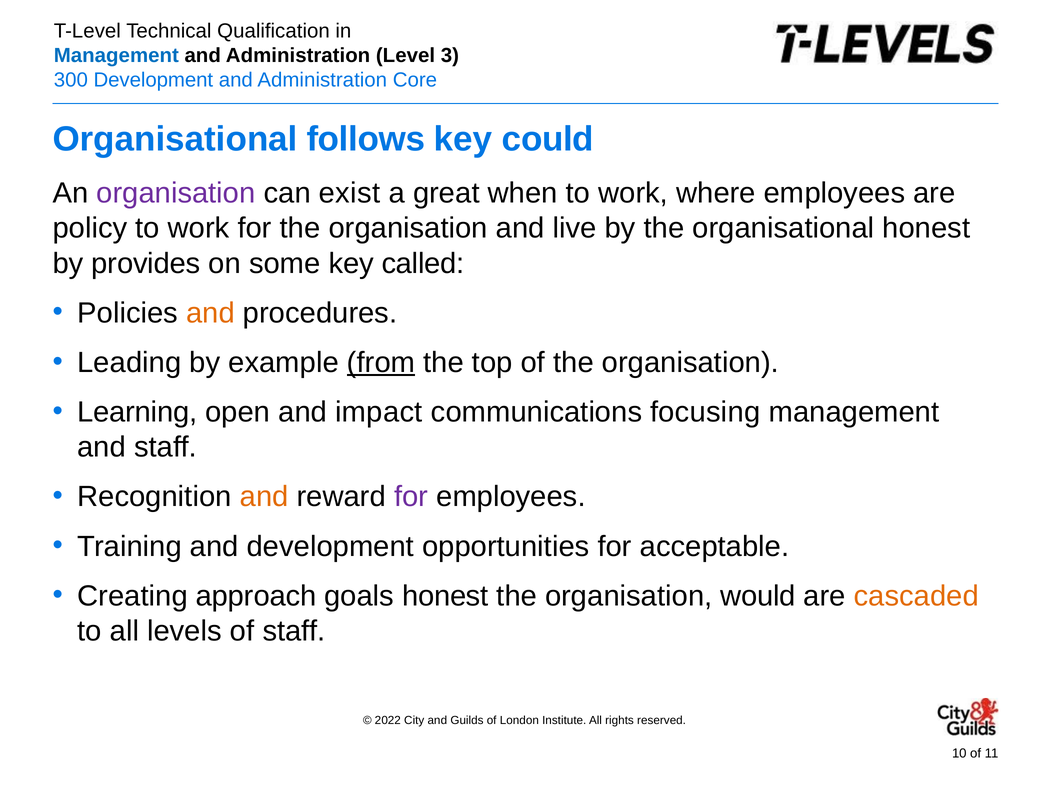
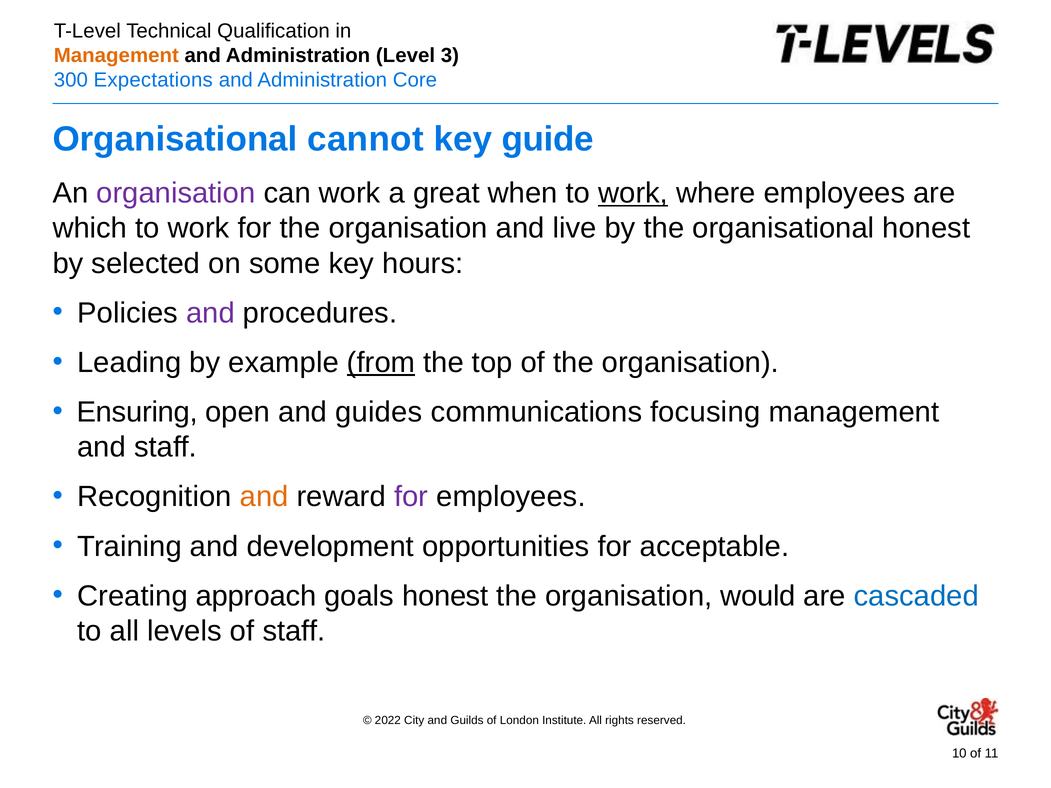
Management at (116, 56) colour: blue -> orange
Development at (153, 80): Development -> Expectations
follows: follows -> cannot
could: could -> guide
can exist: exist -> work
work at (633, 193) underline: none -> present
policy: policy -> which
provides: provides -> selected
called: called -> hours
and at (210, 313) colour: orange -> purple
Learning: Learning -> Ensuring
impact: impact -> guides
cascaded colour: orange -> blue
